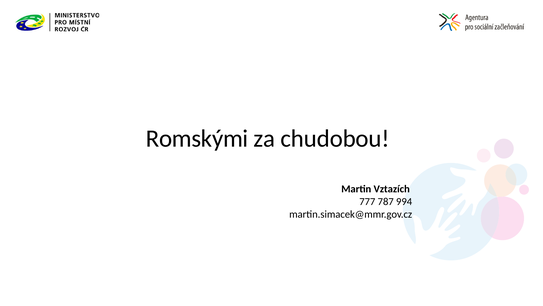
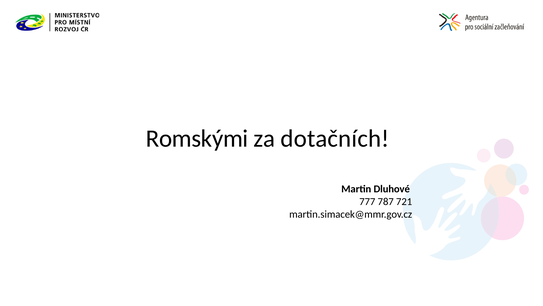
chudobou: chudobou -> dotačních
Vztazích: Vztazích -> Dluhové
994: 994 -> 721
